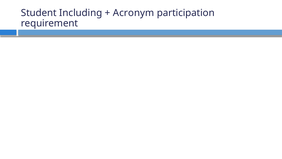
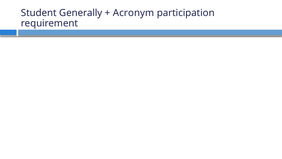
Including: Including -> Generally
